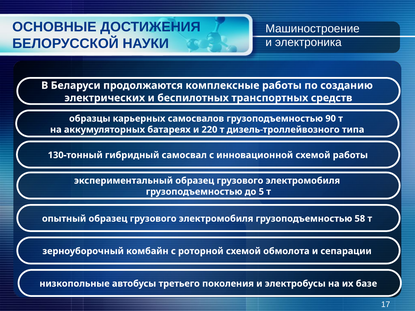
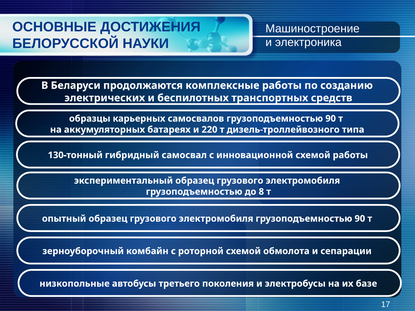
5: 5 -> 8
электромобиля грузоподъемностью 58: 58 -> 90
